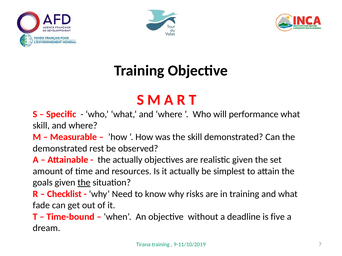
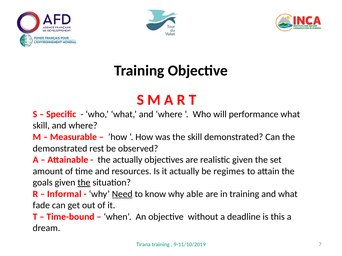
simplest: simplest -> regimes
Checklist: Checklist -> Informal
Need underline: none -> present
risks: risks -> able
five: five -> this
